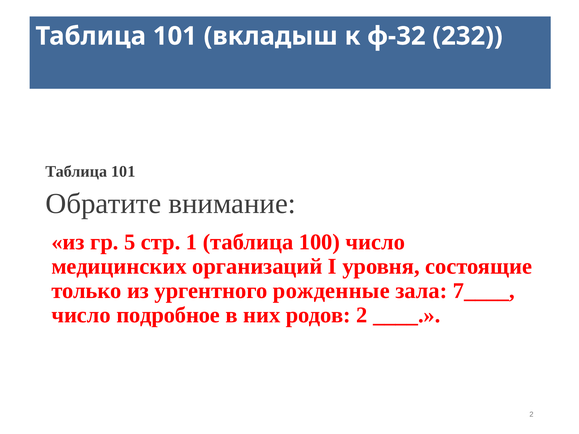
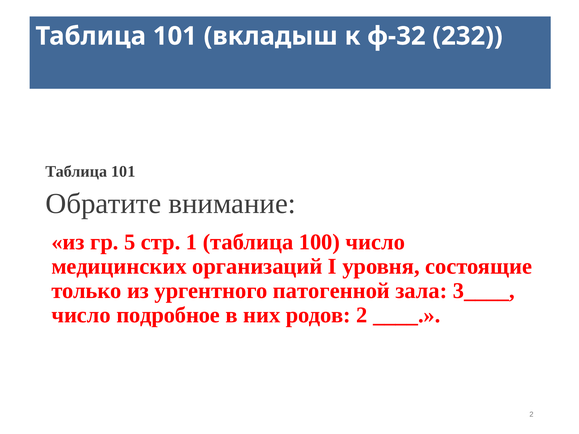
рожденные: рожденные -> патогенной
7____: 7____ -> 3____
